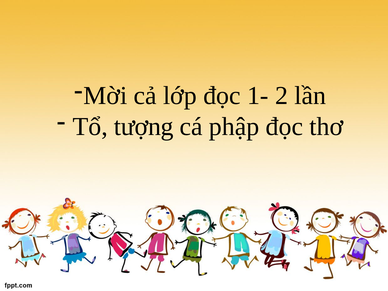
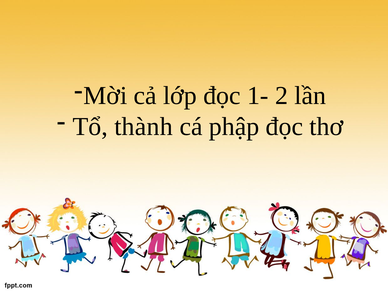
tượng: tượng -> thành
